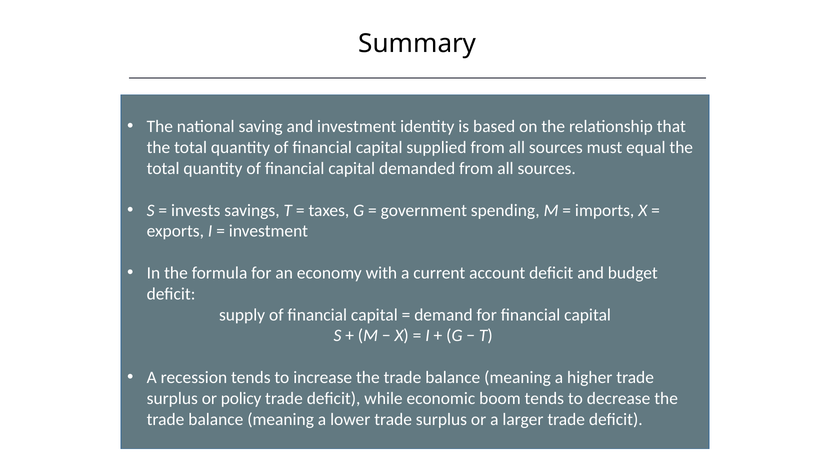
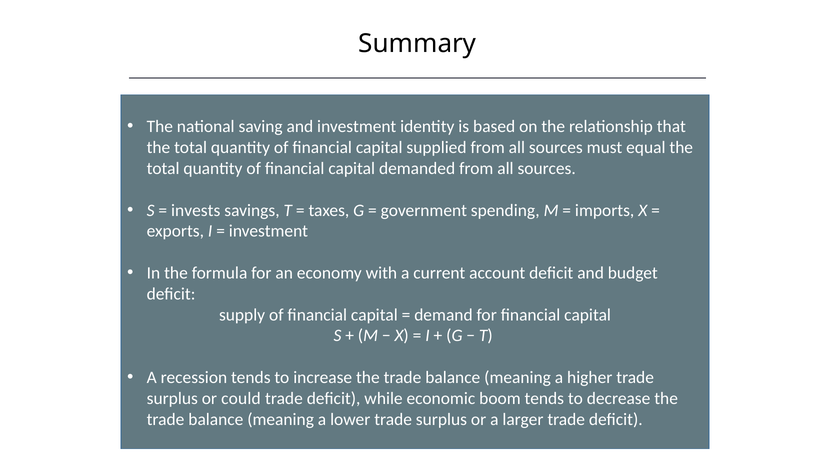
policy: policy -> could
